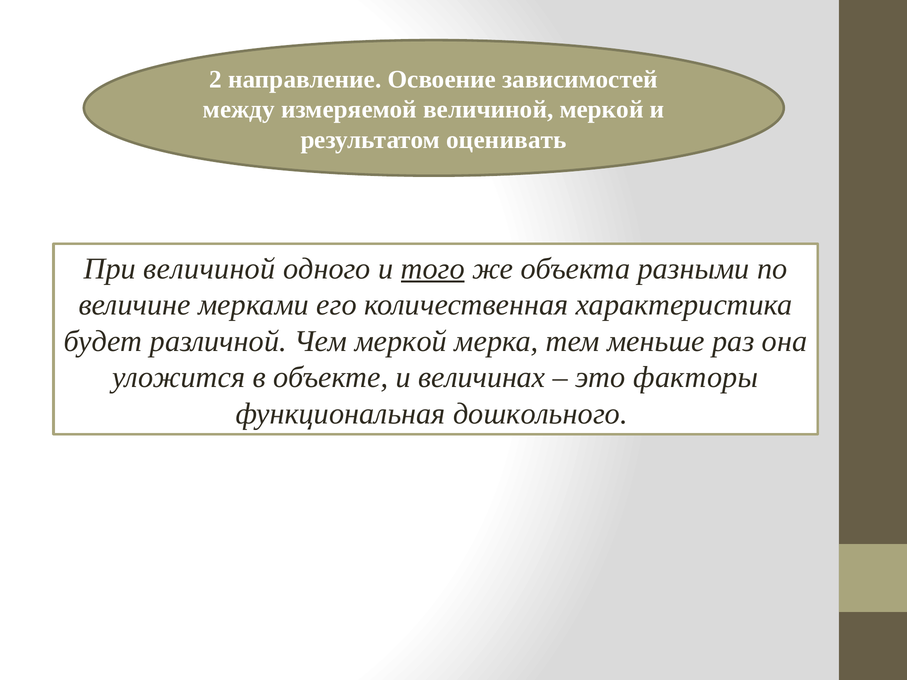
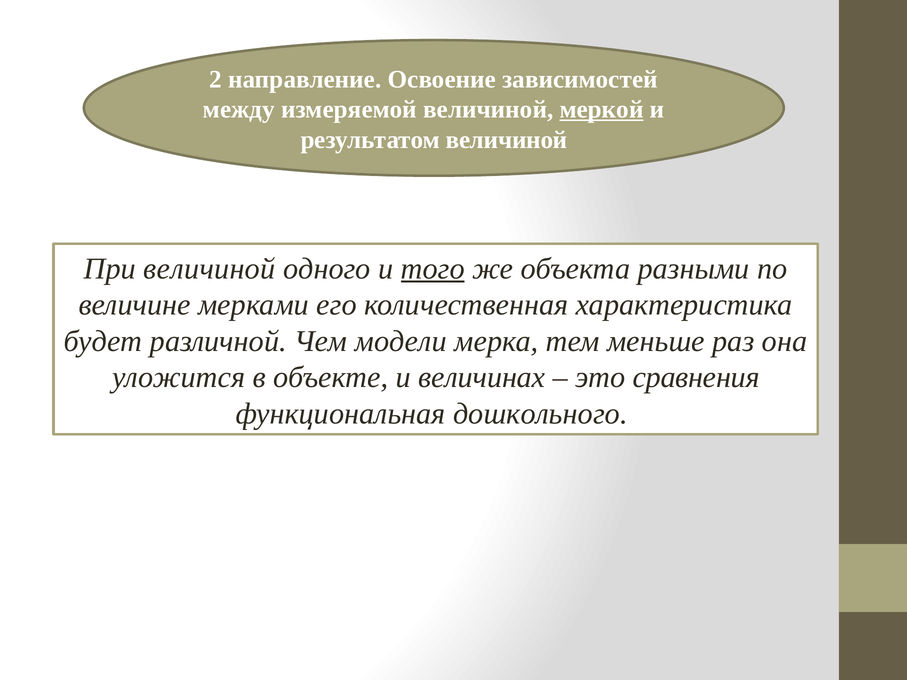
меркой at (602, 110) underline: none -> present
результатом оценивать: оценивать -> величиной
Чем меркой: меркой -> модели
факторы: факторы -> сравнения
